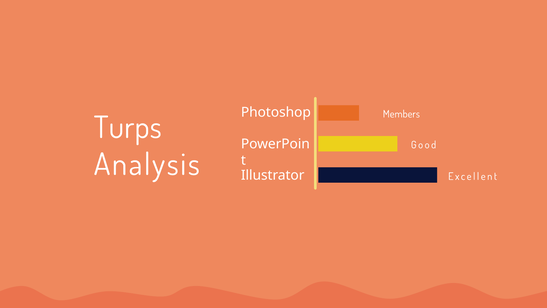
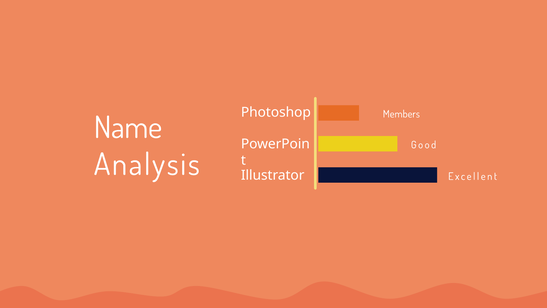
Turps: Turps -> Name
